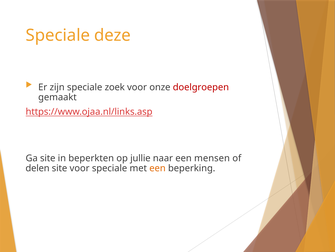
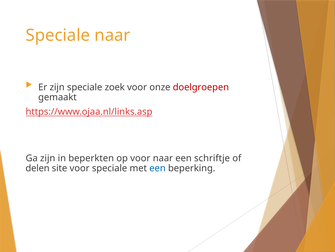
Speciale deze: deze -> naar
Ga site: site -> zijn
op jullie: jullie -> voor
mensen: mensen -> schriftje
een at (158, 168) colour: orange -> blue
